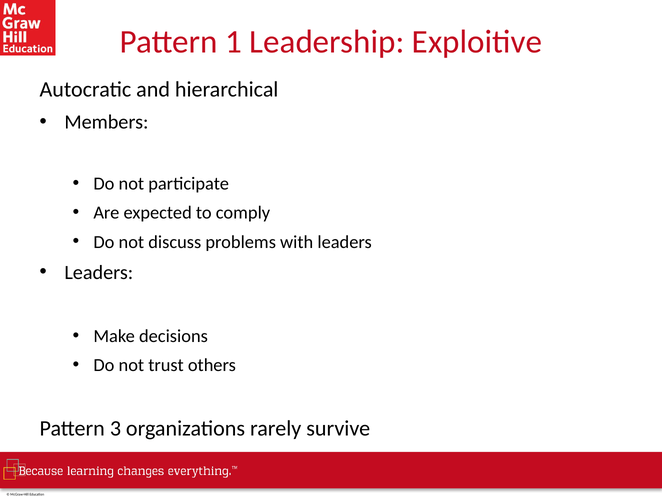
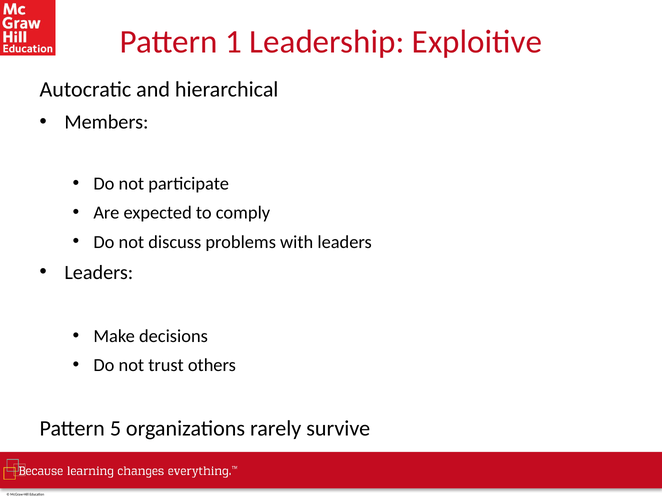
3: 3 -> 5
